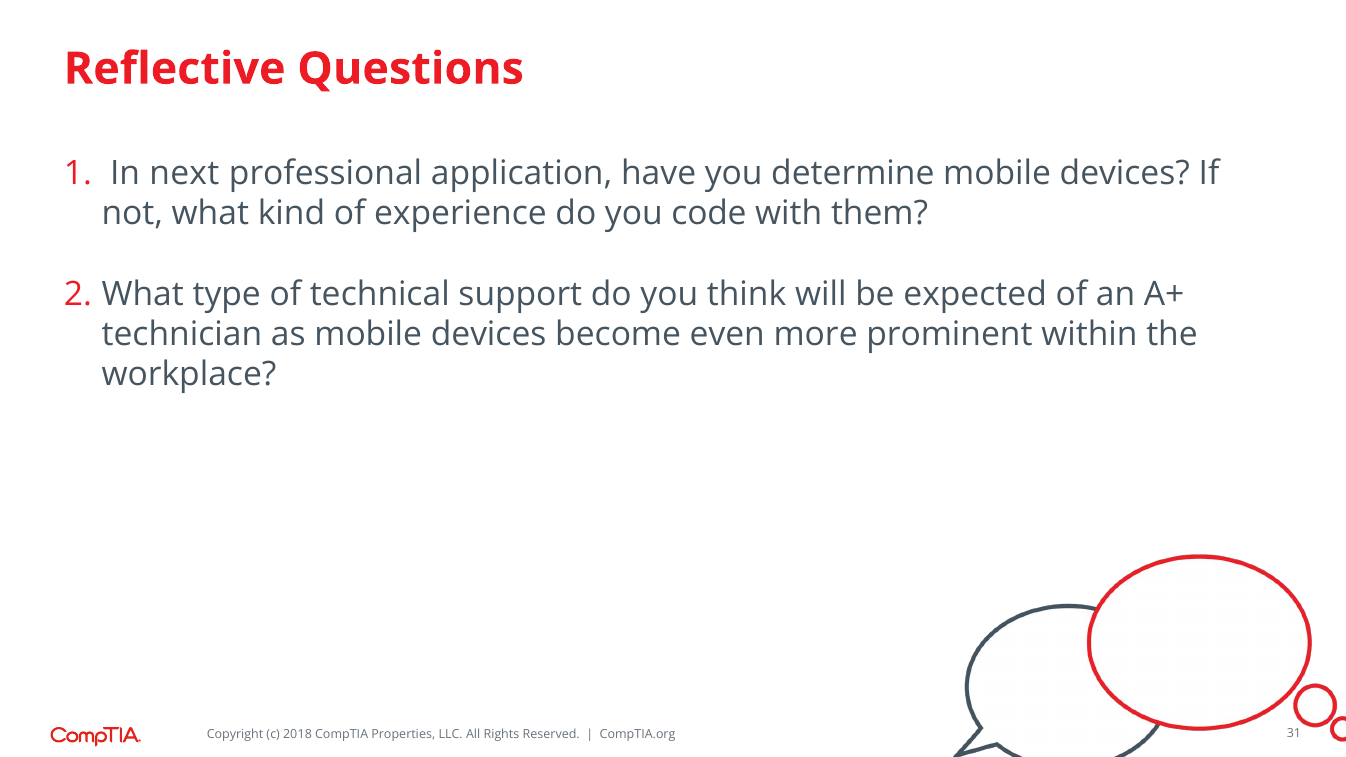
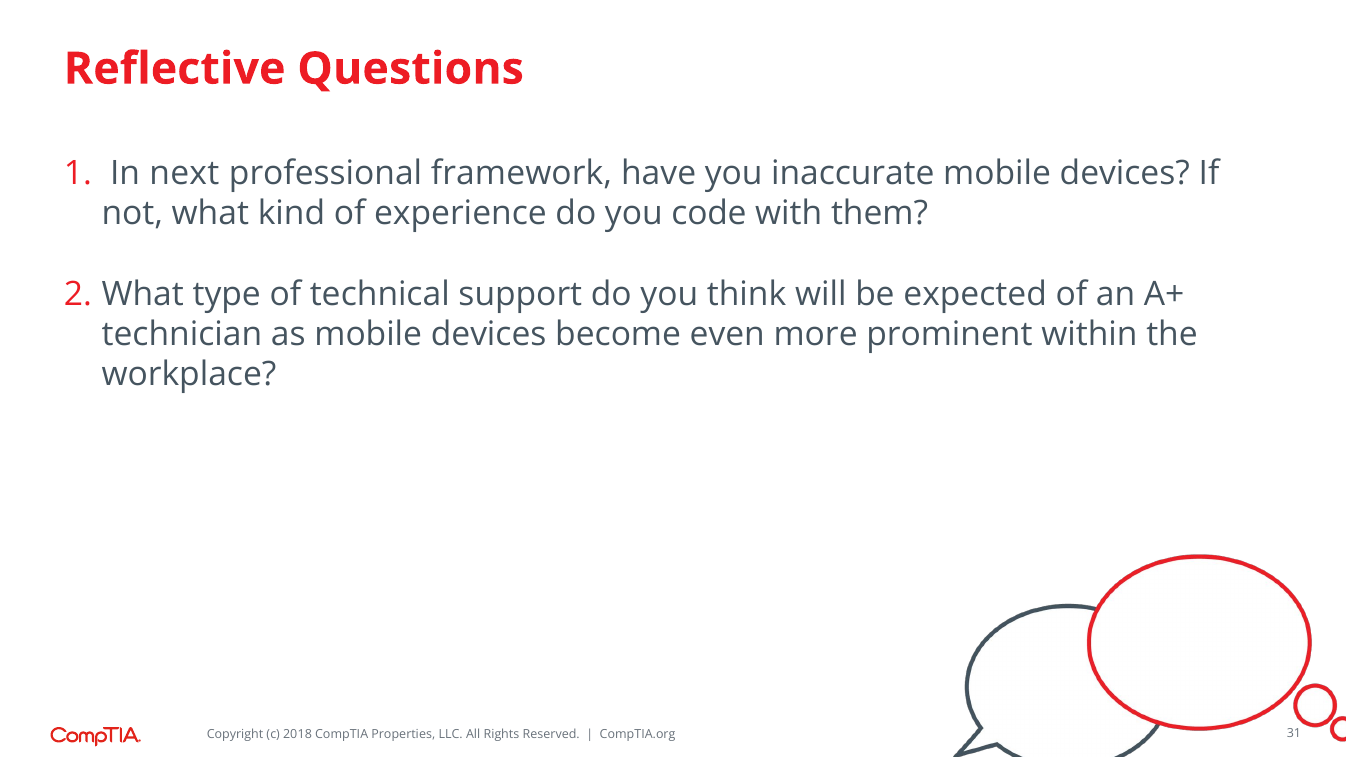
application: application -> framework
determine: determine -> inaccurate
